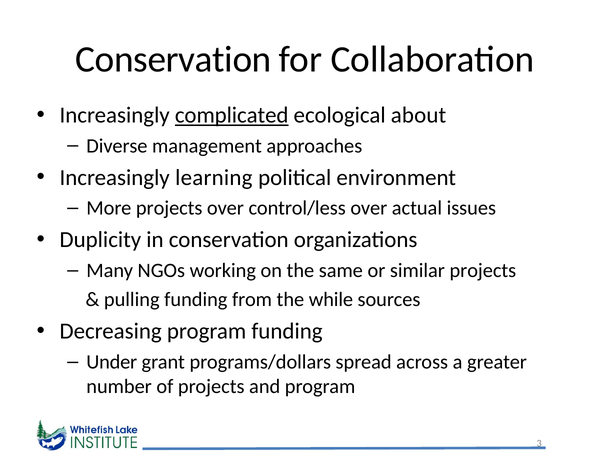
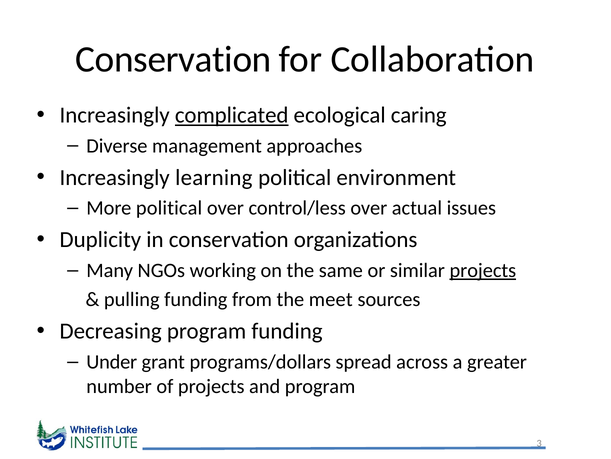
about: about -> caring
More projects: projects -> political
projects at (483, 270) underline: none -> present
while: while -> meet
